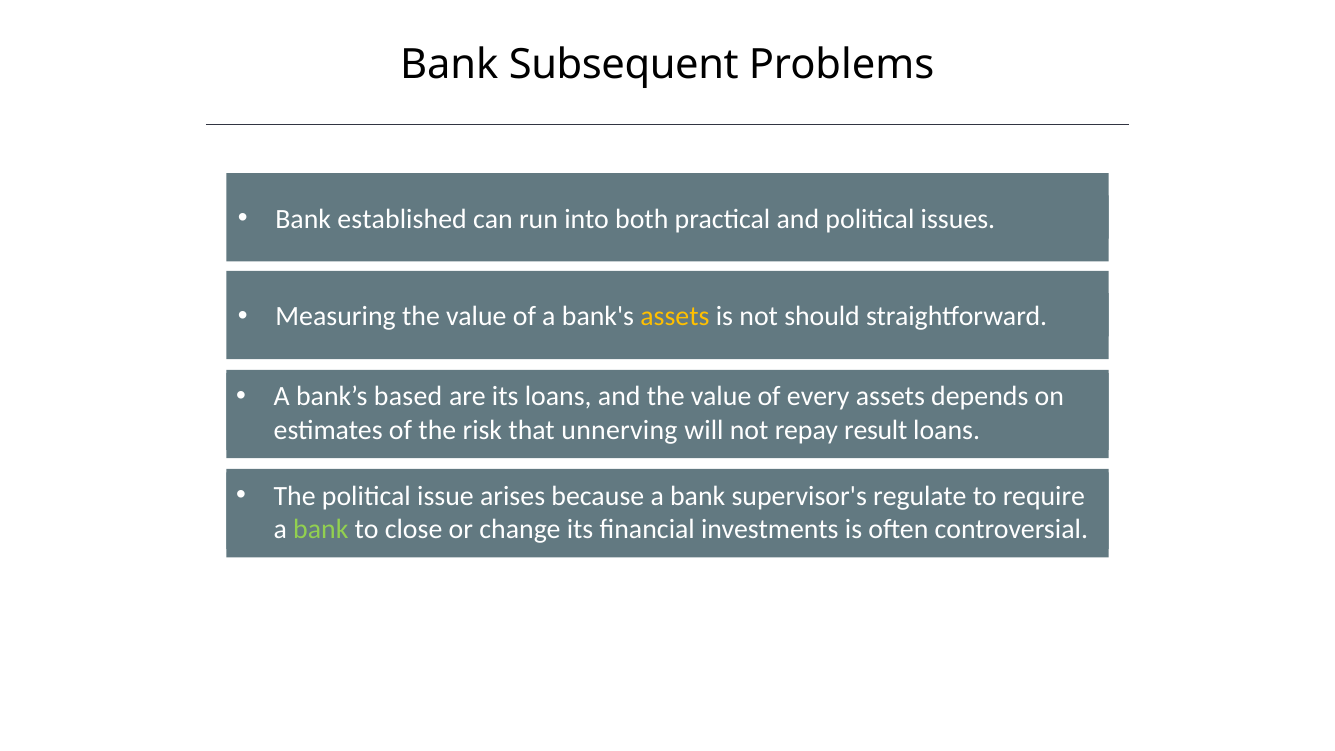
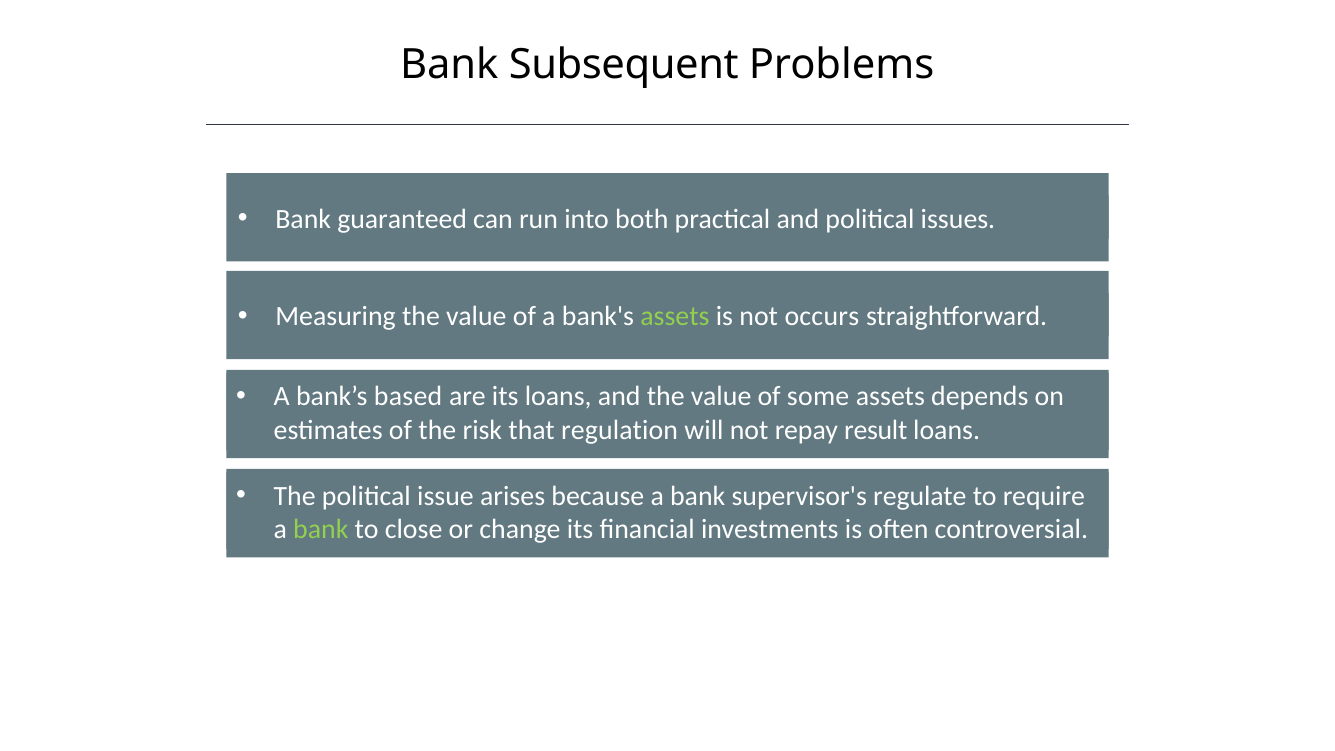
established: established -> guaranteed
assets at (675, 317) colour: yellow -> light green
should: should -> occurs
every: every -> some
unnerving: unnerving -> regulation
